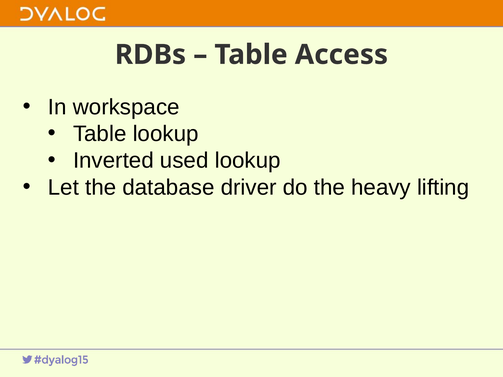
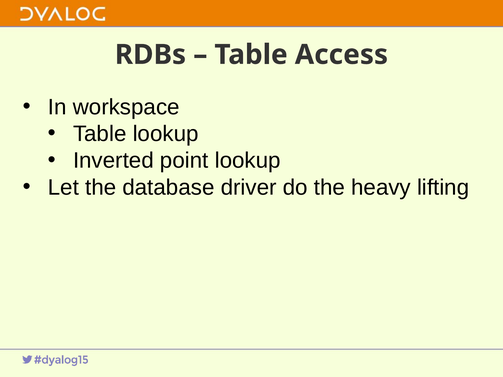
used: used -> point
